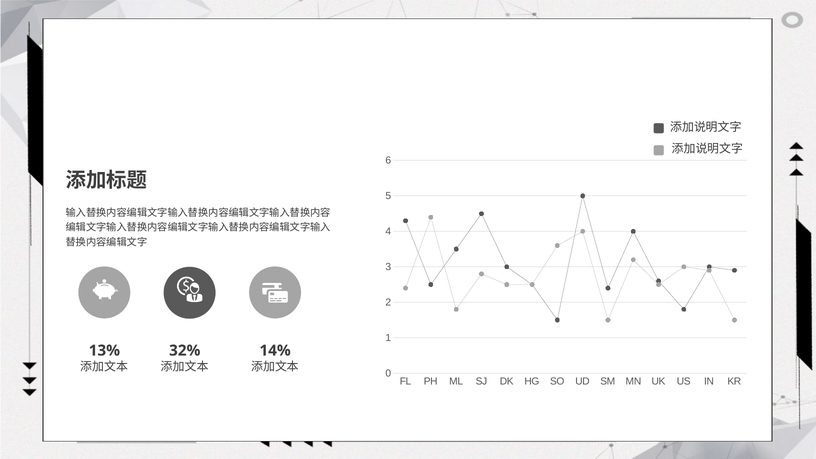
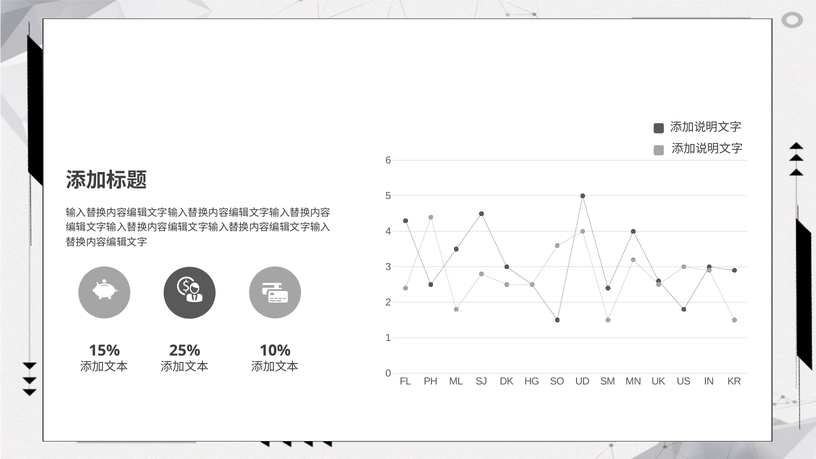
13%: 13% -> 15%
32%: 32% -> 25%
14%: 14% -> 10%
